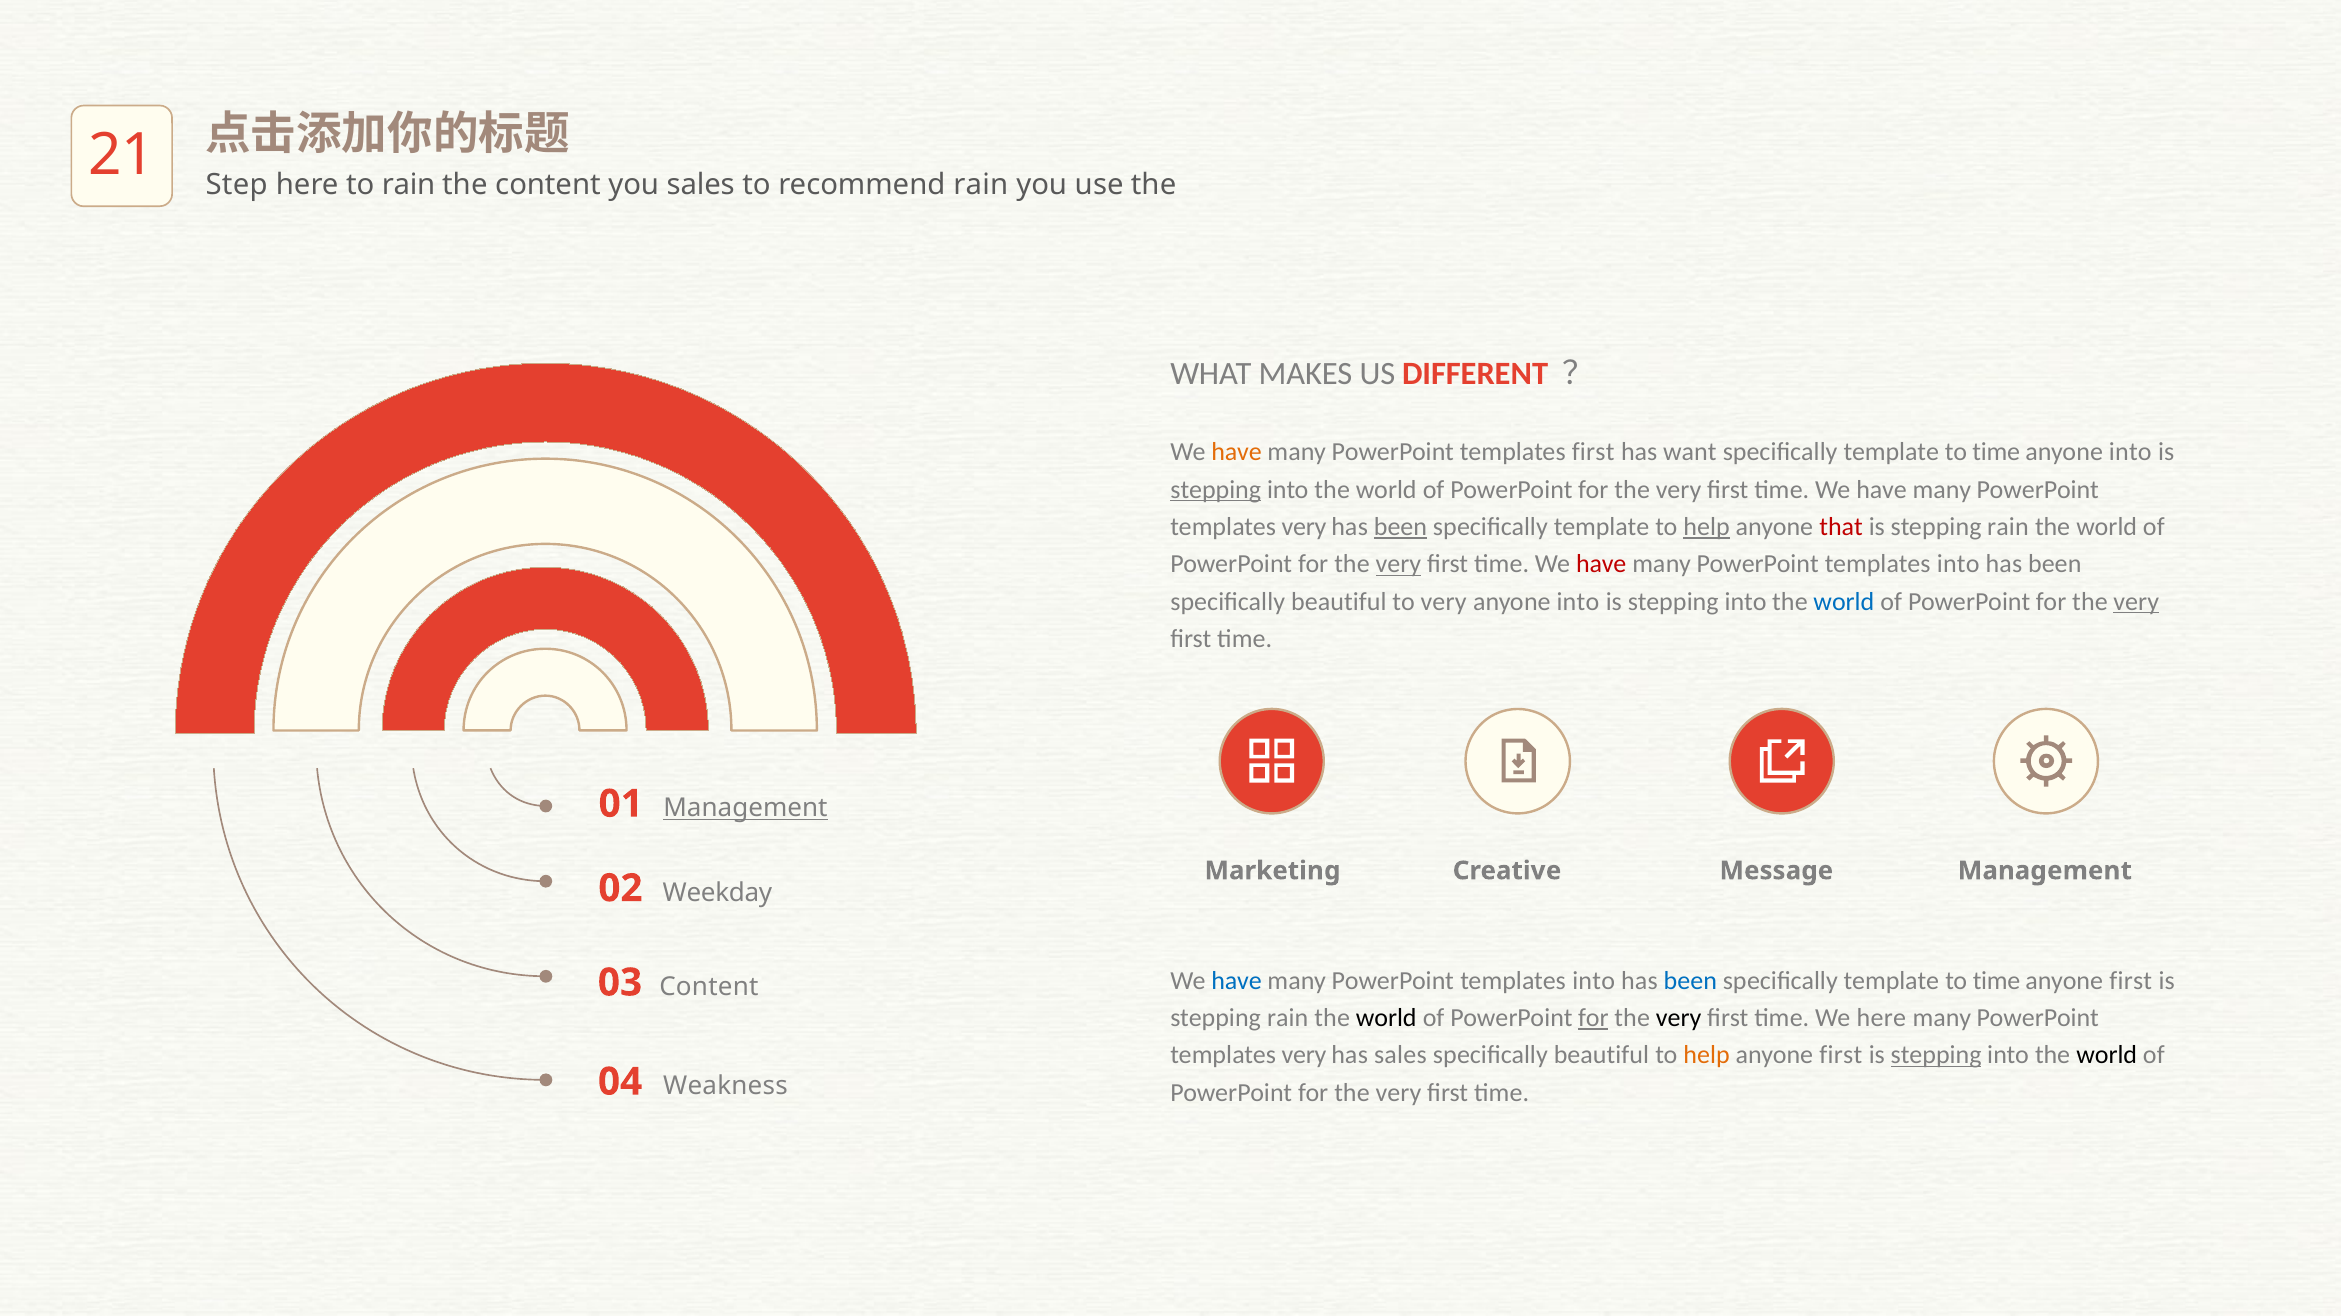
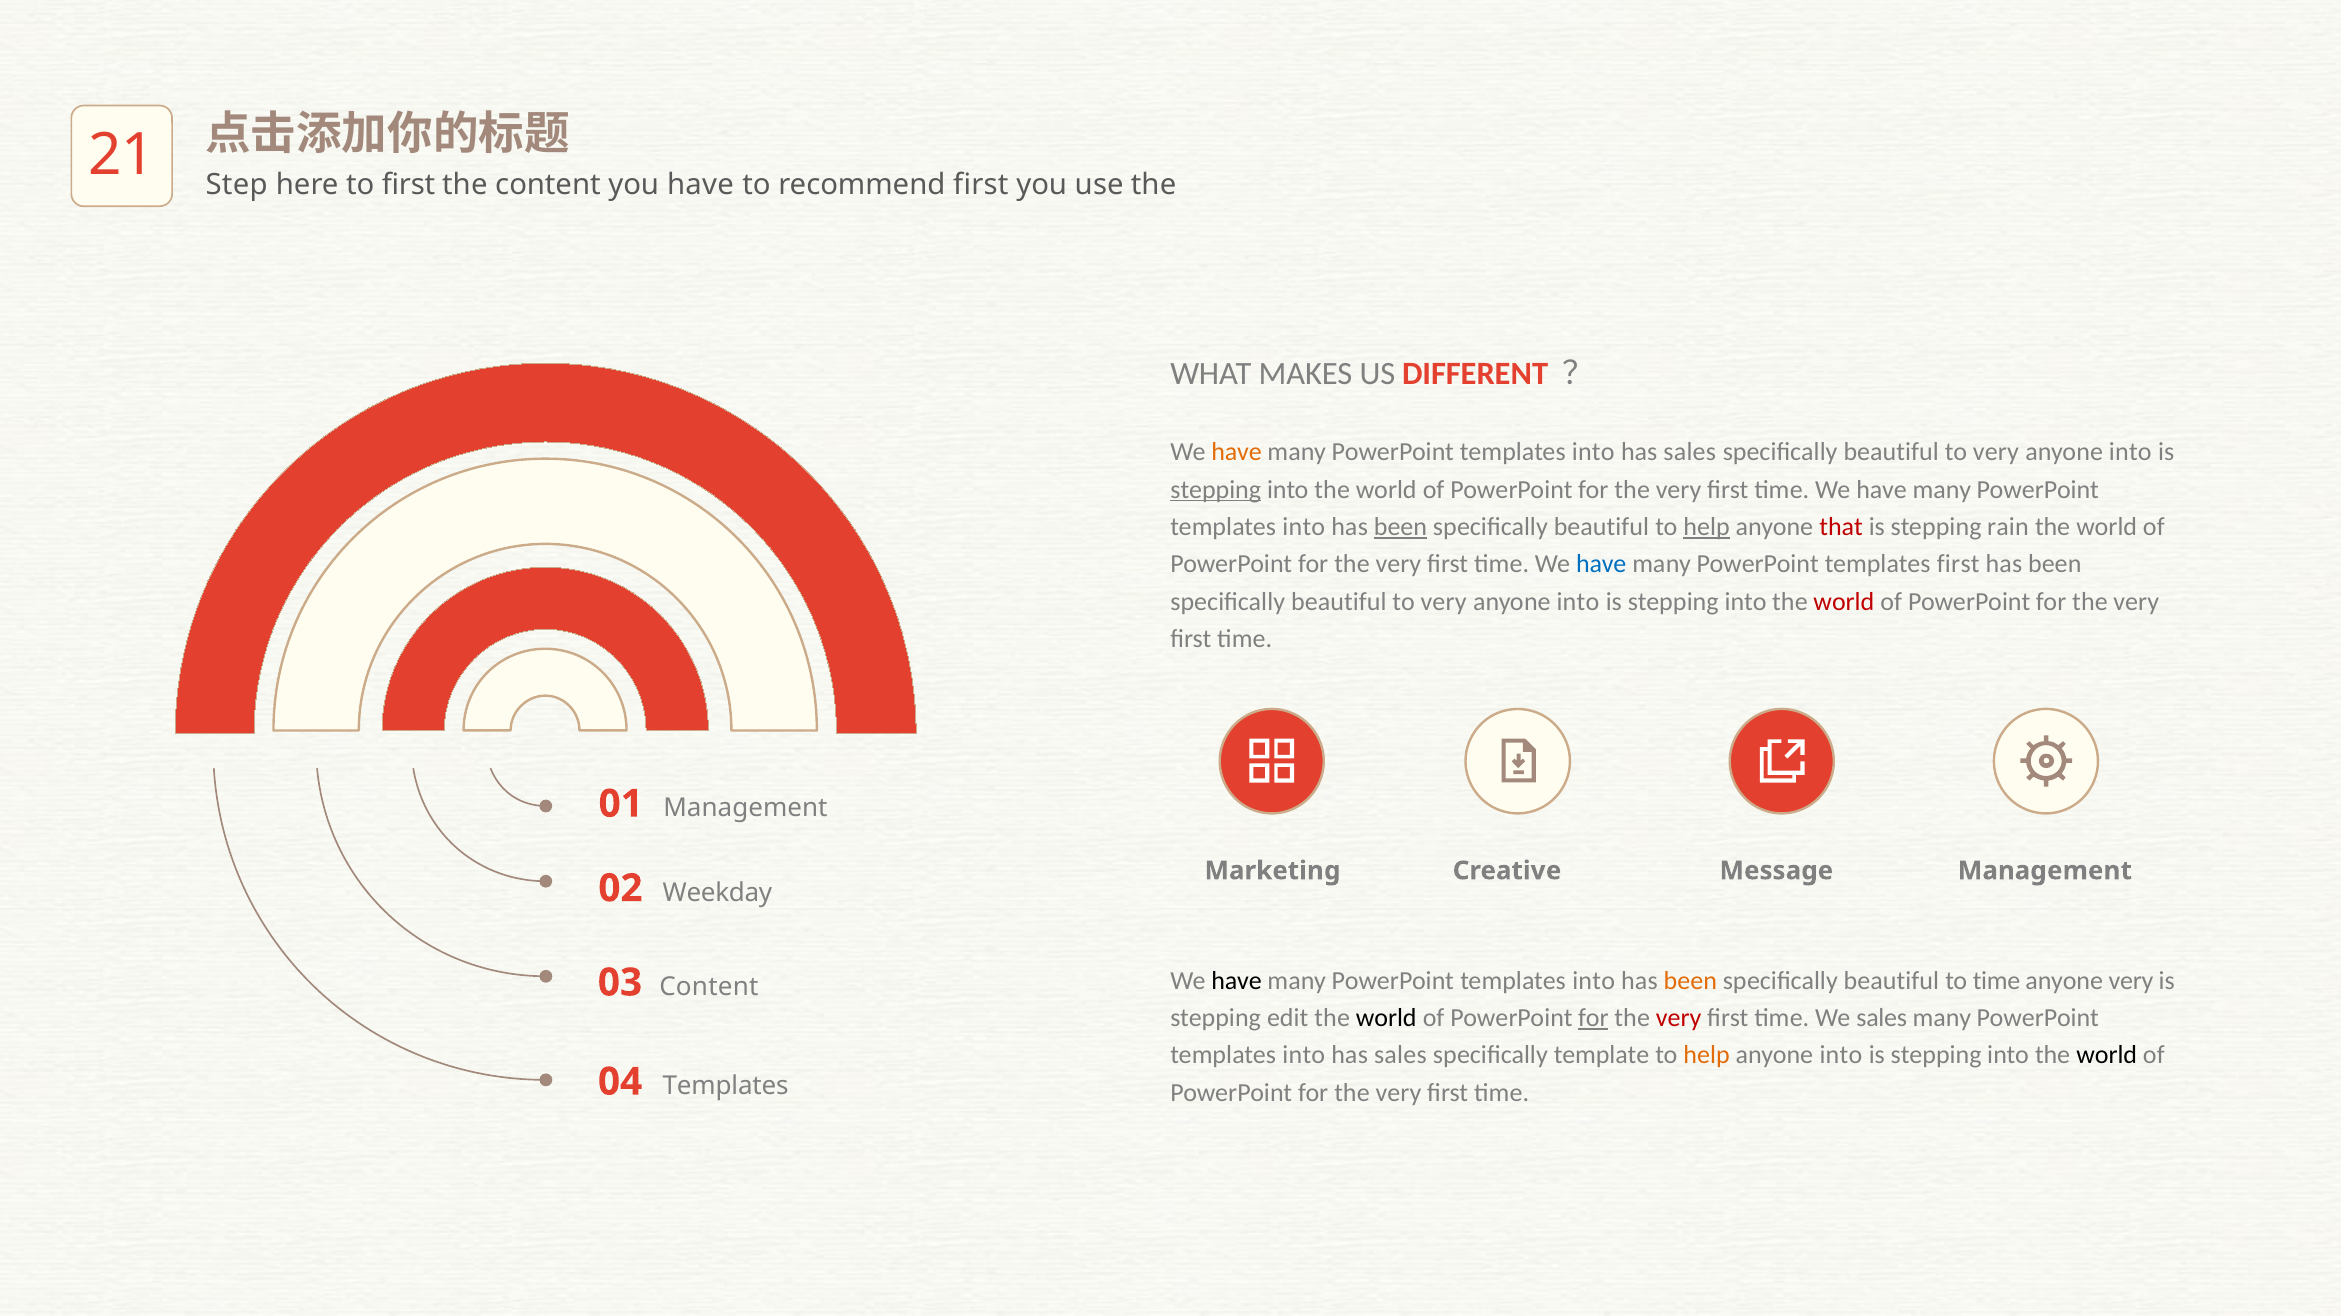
to rain: rain -> first
you sales: sales -> have
recommend rain: rain -> first
first at (1593, 452): first -> into
want at (1690, 452): want -> sales
template at (1891, 452): template -> beautiful
time at (1996, 452): time -> very
very at (1304, 527): very -> into
template at (1602, 527): template -> beautiful
very at (1398, 564) underline: present -> none
have at (1601, 564) colour: red -> blue
into at (1958, 564): into -> first
world at (1844, 602) colour: blue -> red
very at (2136, 602) underline: present -> none
Management at (745, 808) underline: present -> none
have at (1237, 981) colour: blue -> black
been at (1690, 981) colour: blue -> orange
template at (1891, 981): template -> beautiful
first at (2131, 981): first -> very
rain at (1288, 1018): rain -> edit
very at (1679, 1018) colour: black -> red
We here: here -> sales
very at (1304, 1056): very -> into
beautiful at (1601, 1056): beautiful -> template
first at (1841, 1056): first -> into
stepping at (1936, 1056) underline: present -> none
04 Weakness: Weakness -> Templates
